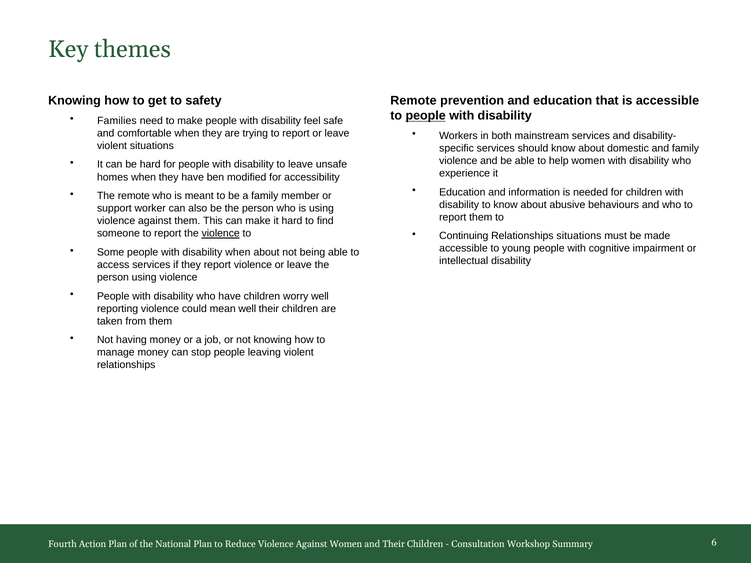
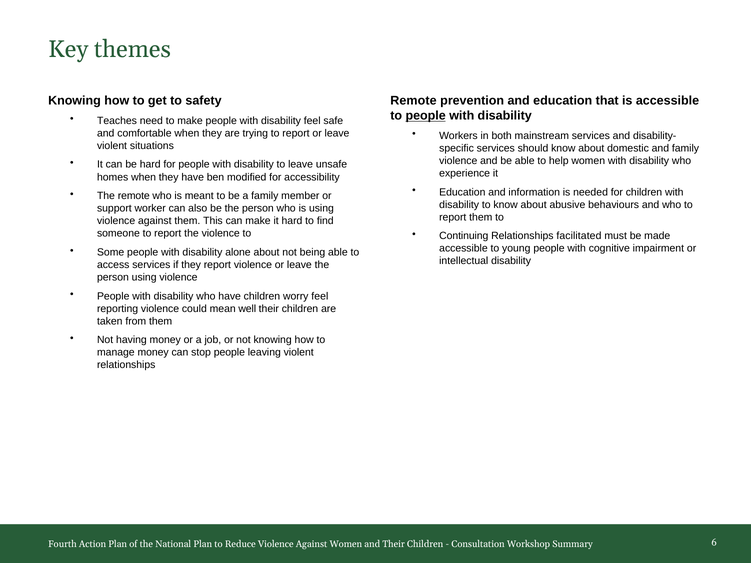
Families: Families -> Teaches
violence at (221, 234) underline: present -> none
Relationships situations: situations -> facilitated
disability when: when -> alone
worry well: well -> feel
